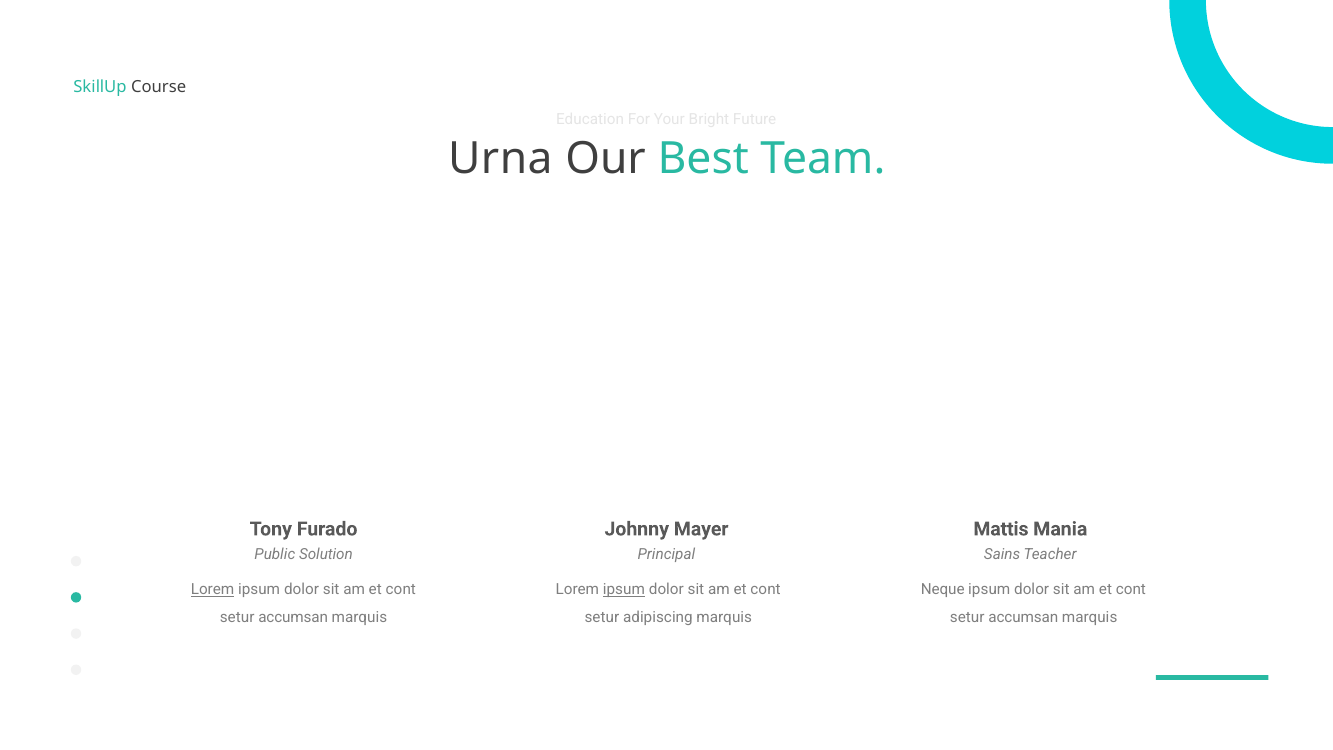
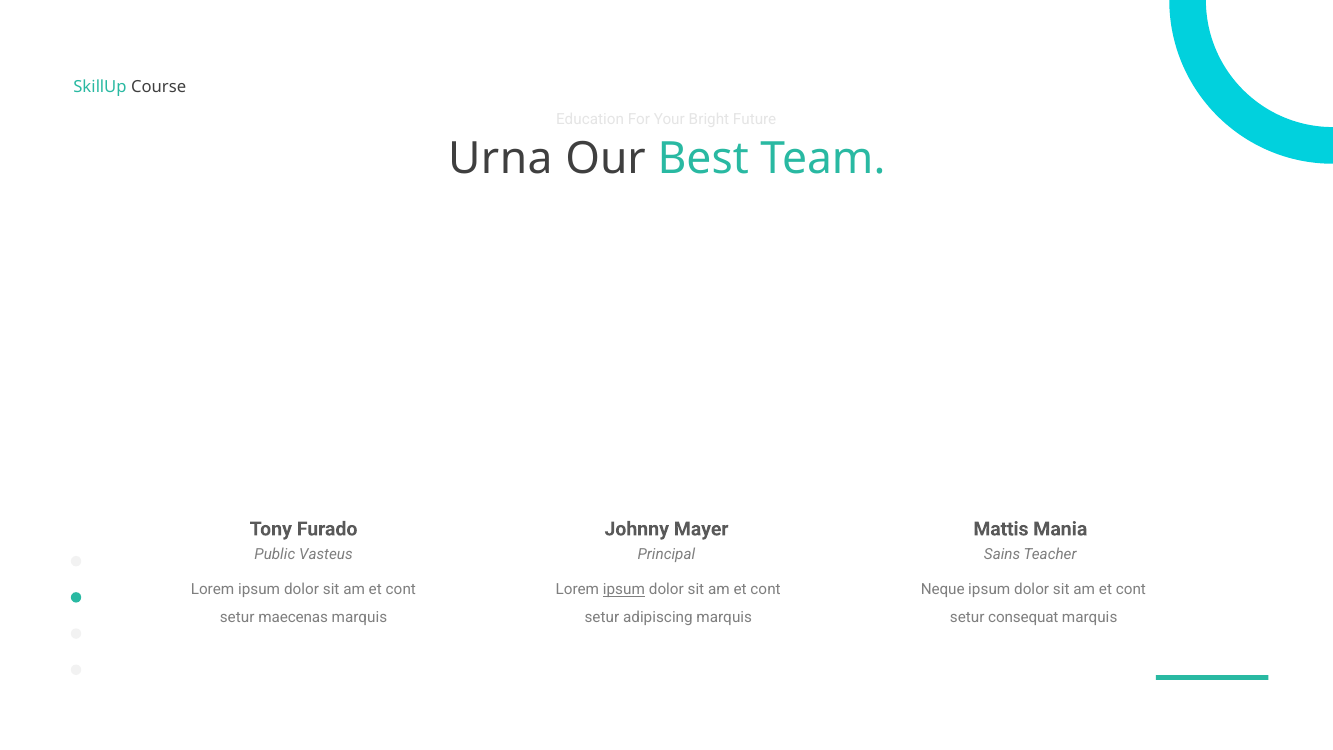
Solution: Solution -> Vasteus
Lorem at (213, 590) underline: present -> none
accumsan at (293, 617): accumsan -> maecenas
accumsan at (1023, 617): accumsan -> consequat
